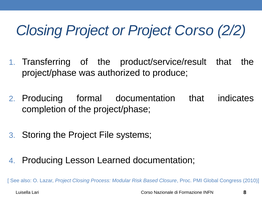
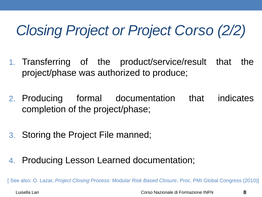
systems: systems -> manned
